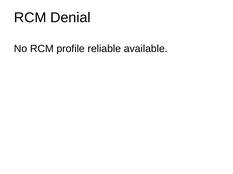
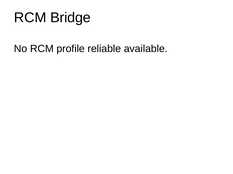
Denial: Denial -> Bridge
